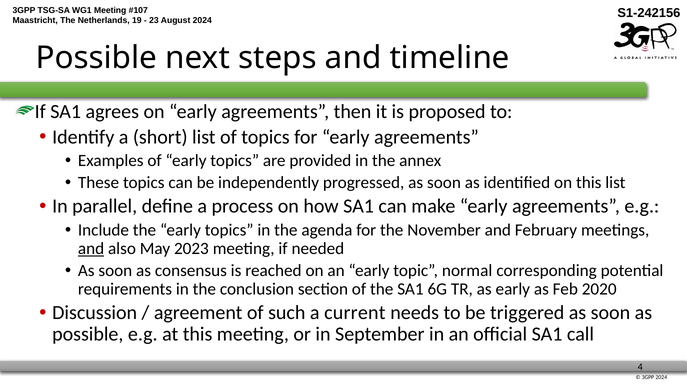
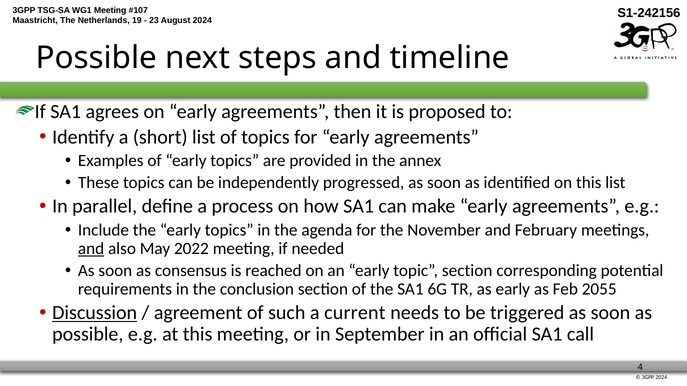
2023: 2023 -> 2022
topic normal: normal -> section
2020: 2020 -> 2055
Discussion underline: none -> present
